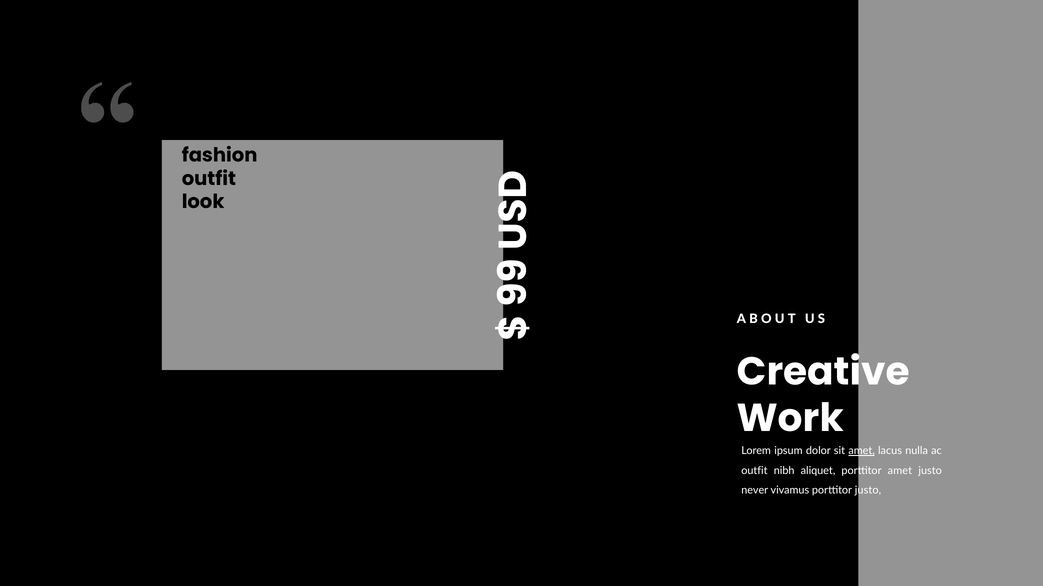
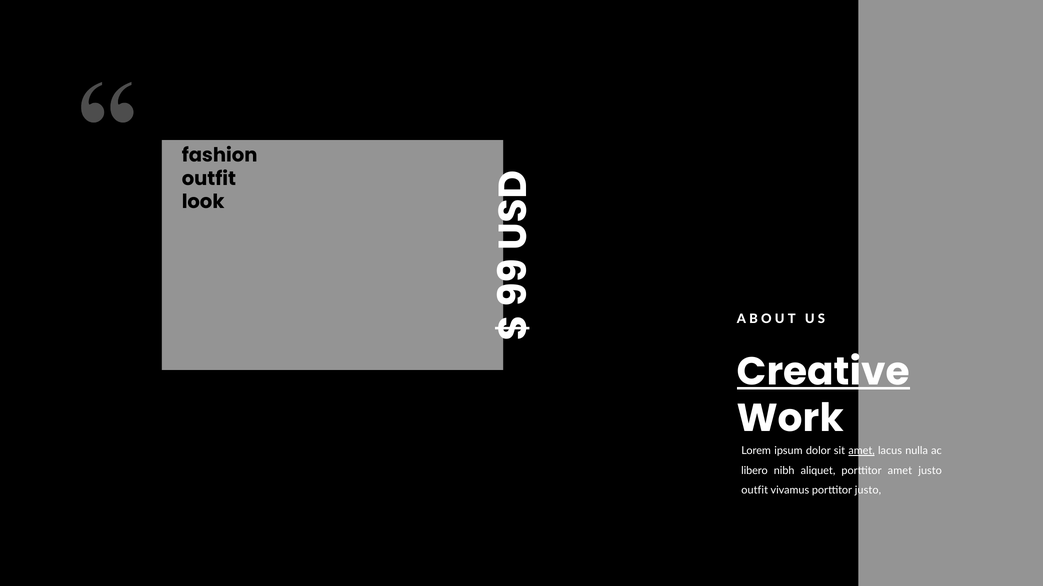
Creative underline: none -> present
outfit at (754, 471): outfit -> libero
never at (755, 491): never -> outfit
